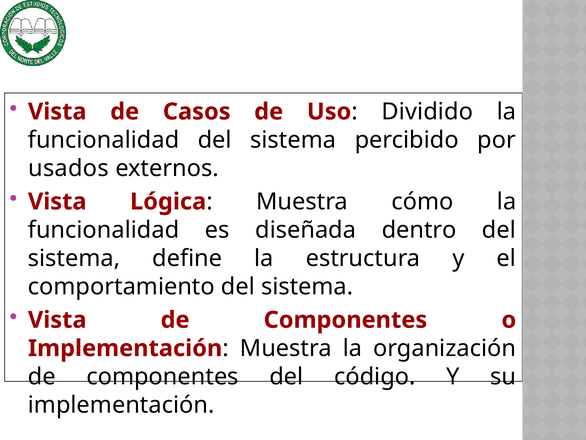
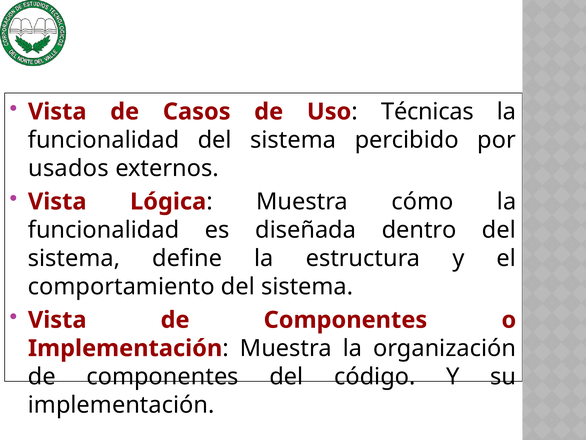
Dividido: Dividido -> Técnicas
